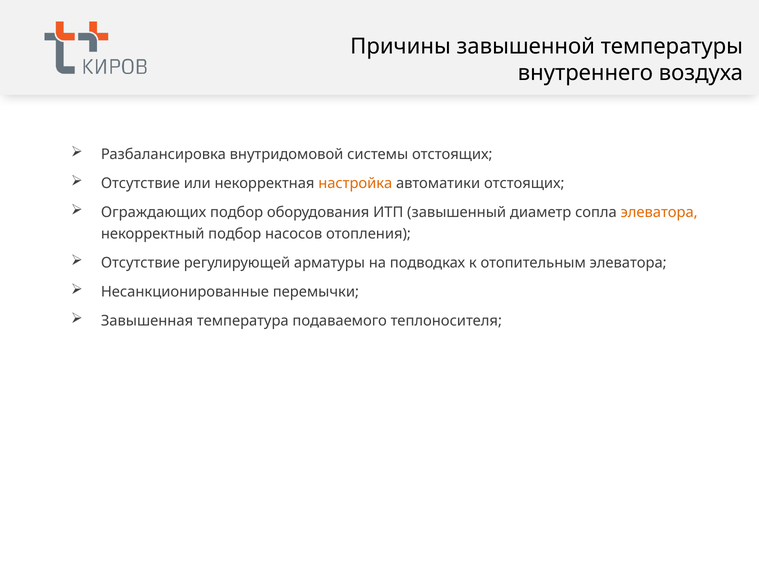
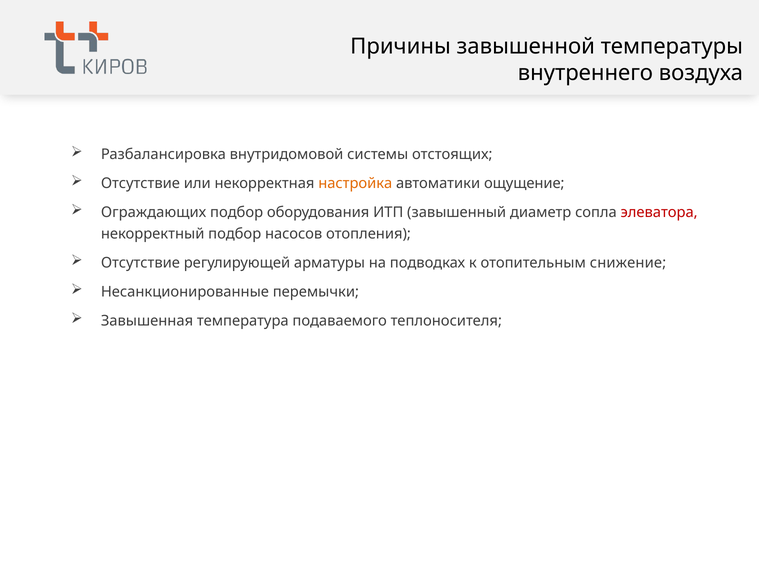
автоматики отстоящих: отстоящих -> ощущение
элеватора at (659, 213) colour: orange -> red
отопительным элеватора: элеватора -> снижение
